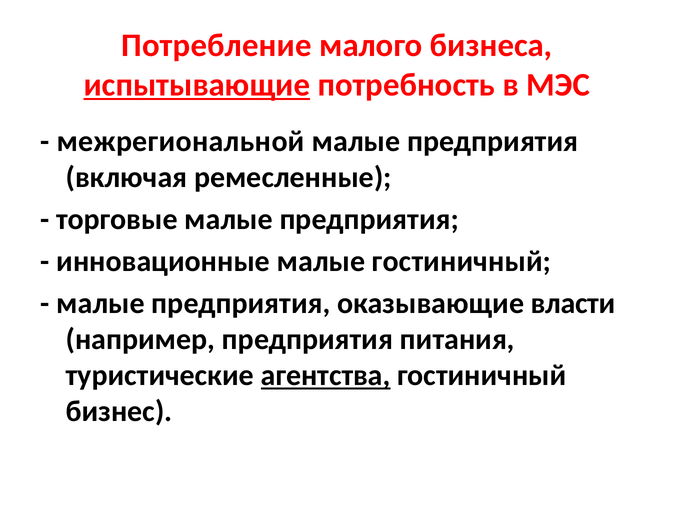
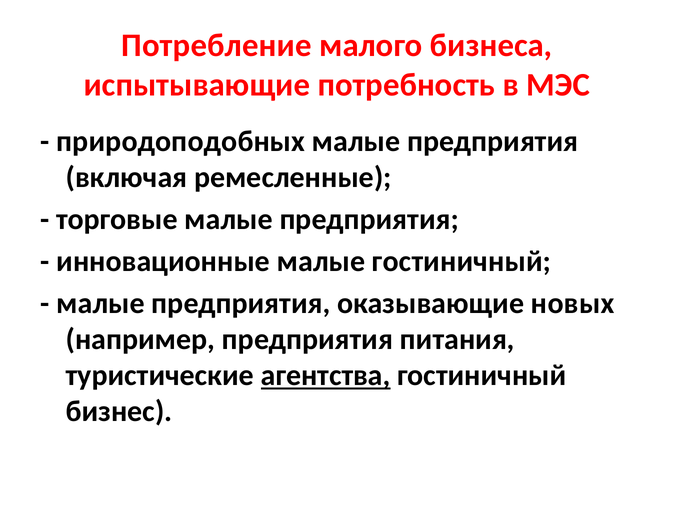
испытывающие underline: present -> none
межрегиональной: межрегиональной -> природоподобных
власти: власти -> новых
